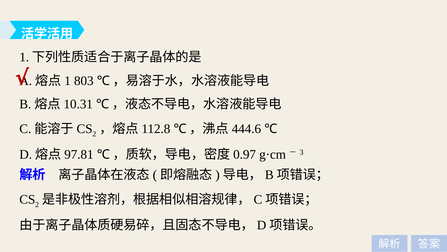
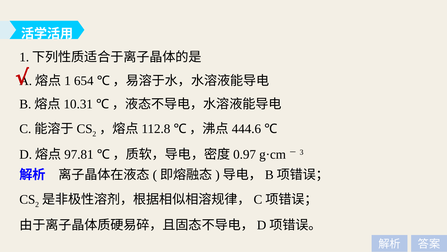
803: 803 -> 654
